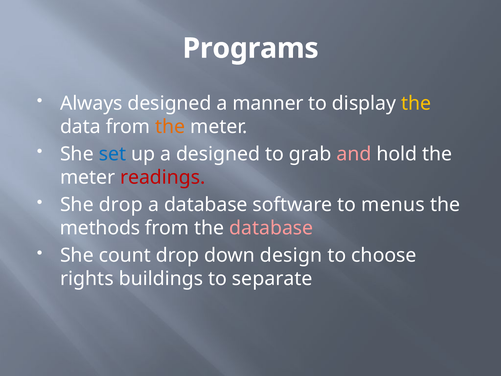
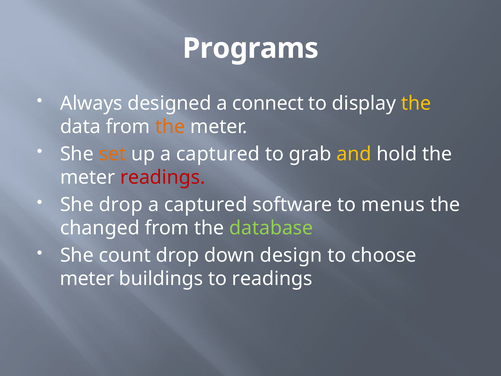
manner: manner -> connect
set colour: blue -> orange
up a designed: designed -> captured
and colour: pink -> yellow
database at (206, 205): database -> captured
methods: methods -> changed
database at (271, 228) colour: pink -> light green
rights at (87, 279): rights -> meter
to separate: separate -> readings
